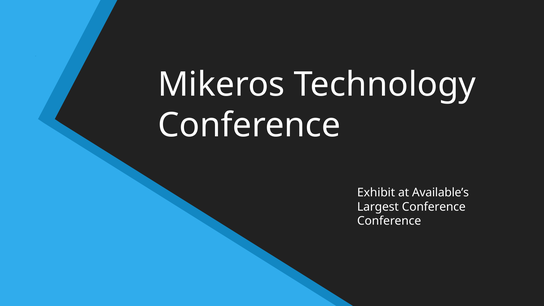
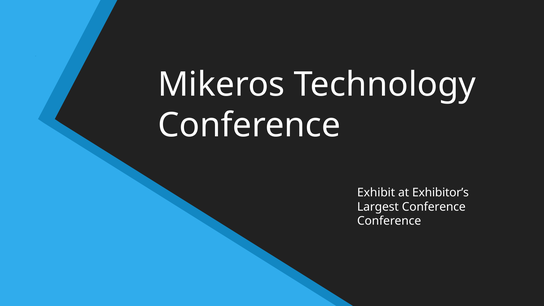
Available’s: Available’s -> Exhibitor’s
